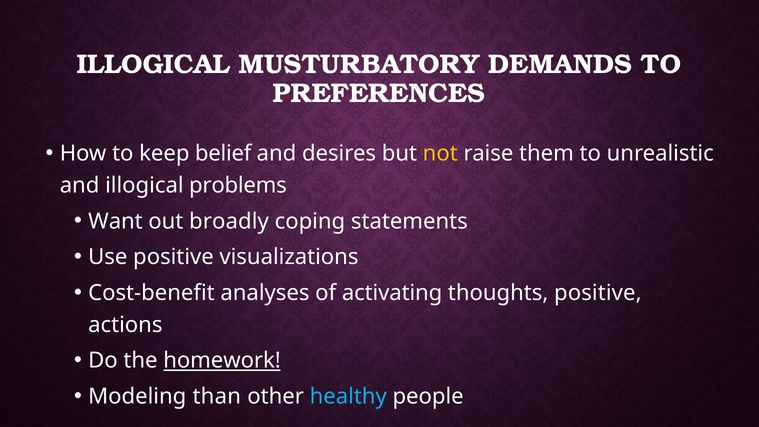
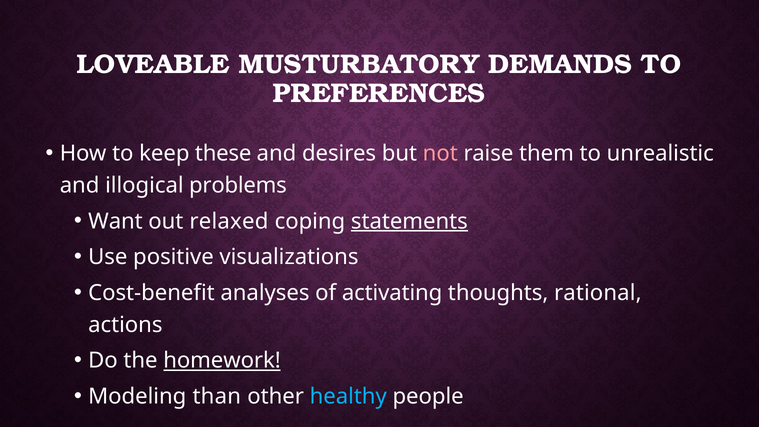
ILLOGICAL at (153, 65): ILLOGICAL -> LOVEABLE
belief: belief -> these
not colour: yellow -> pink
broadly: broadly -> relaxed
statements underline: none -> present
thoughts positive: positive -> rational
